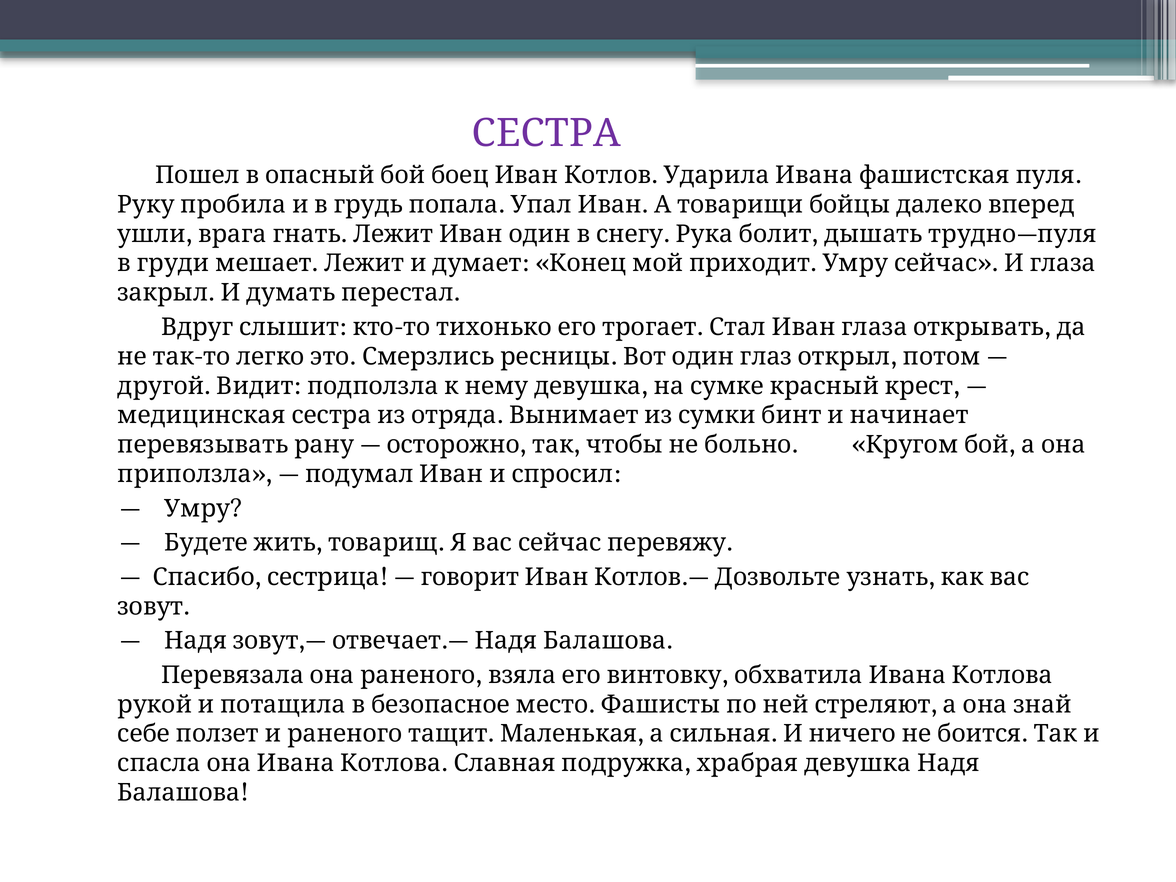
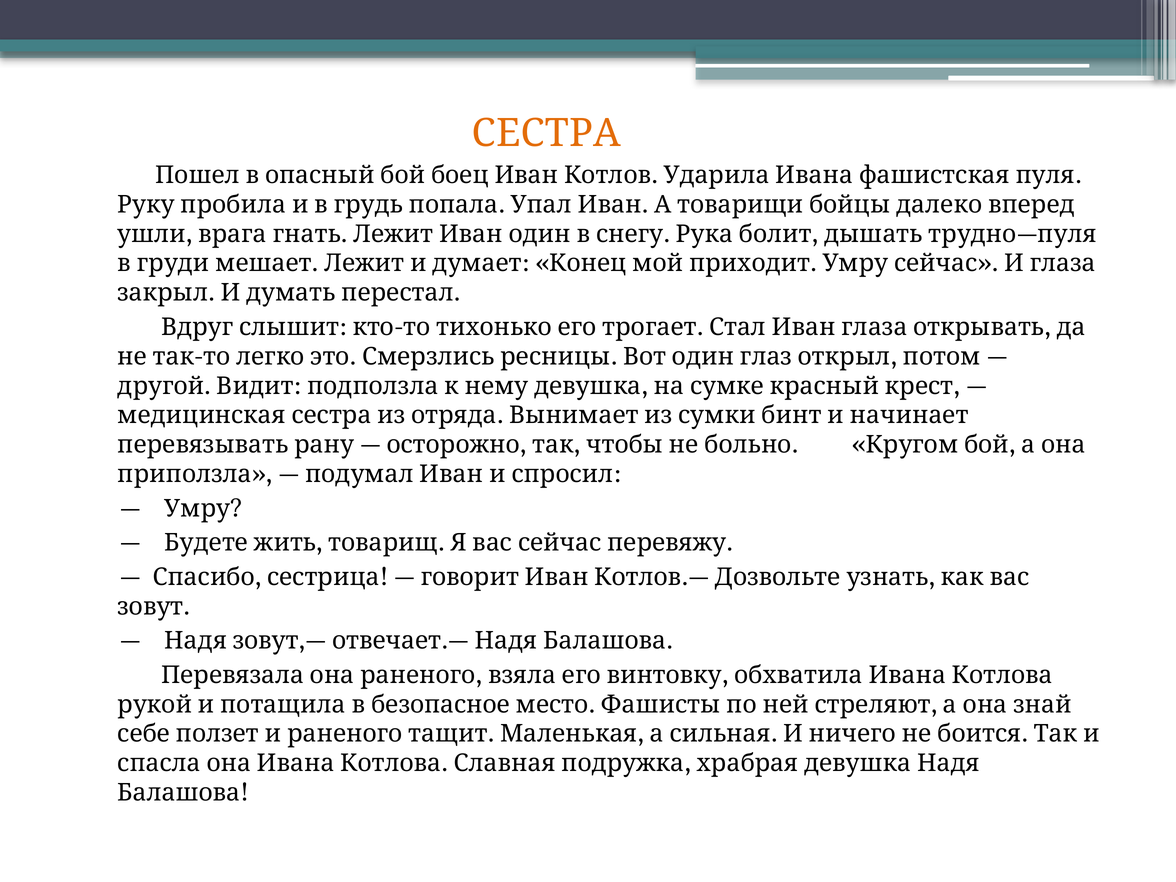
СЕСТРА colour: purple -> orange
